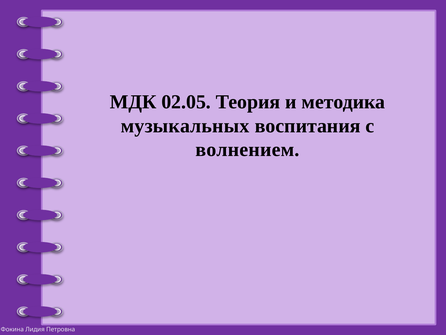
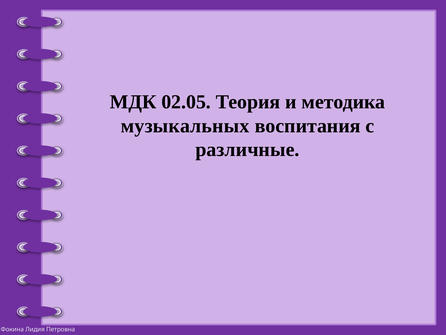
волнением: волнением -> различные
